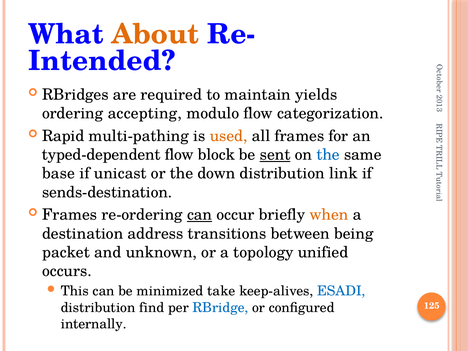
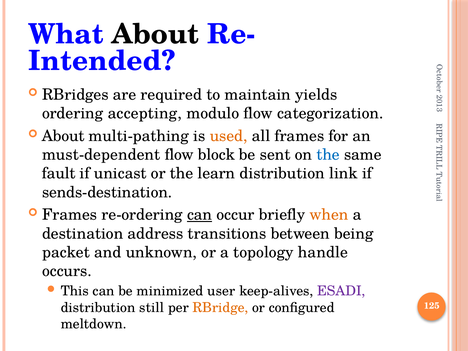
About at (155, 34) colour: orange -> black
Rapid at (63, 136): Rapid -> About
typed-dependent: typed-dependent -> must-dependent
sent underline: present -> none
base: base -> fault
down: down -> learn
unified: unified -> handle
take: take -> user
ESADI colour: blue -> purple
find: find -> still
RBridge colour: blue -> orange
internally: internally -> meltdown
